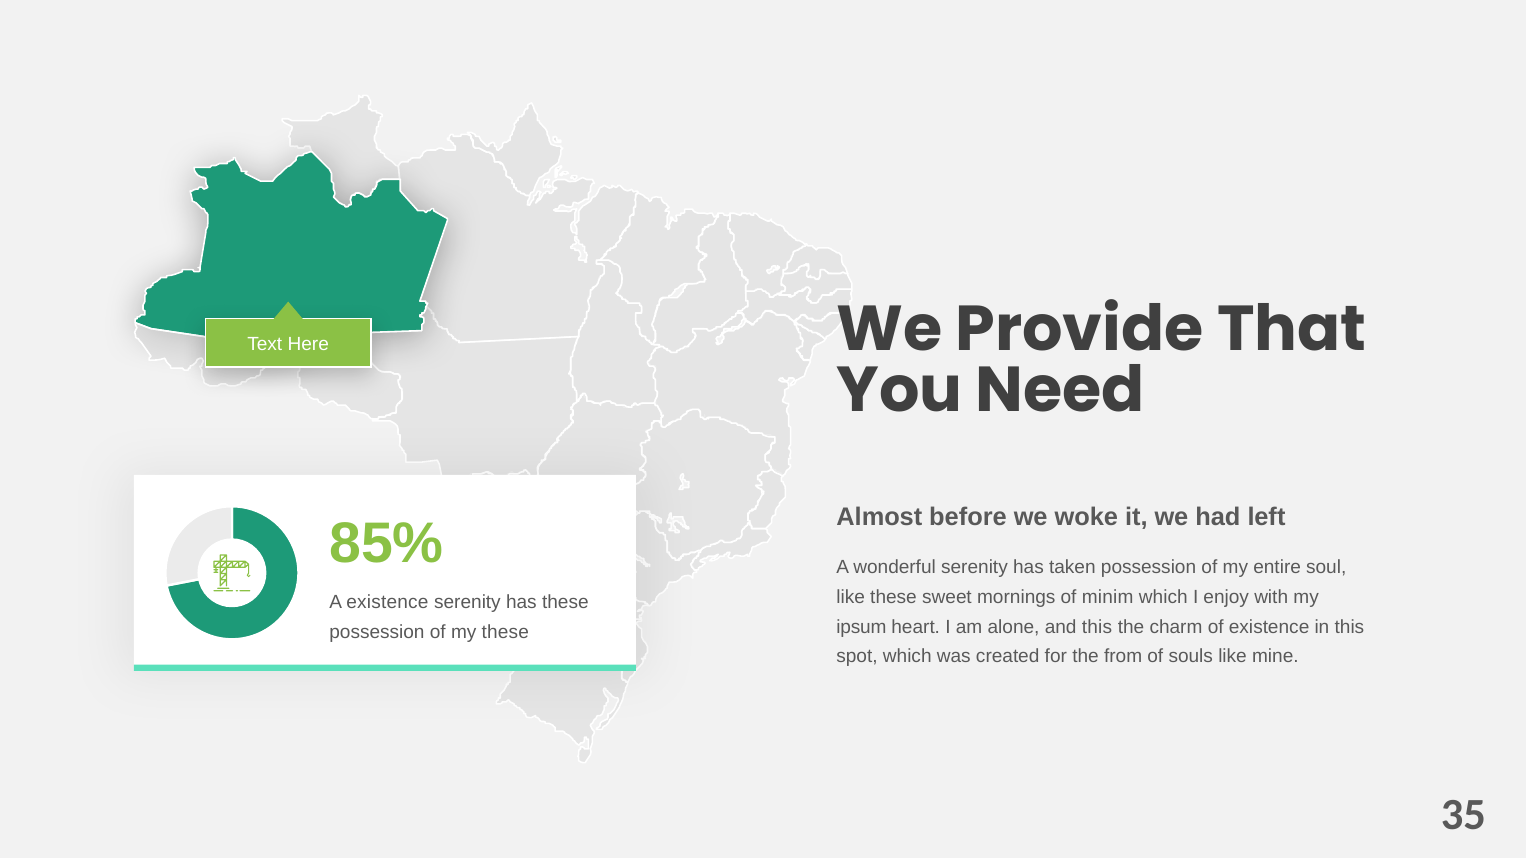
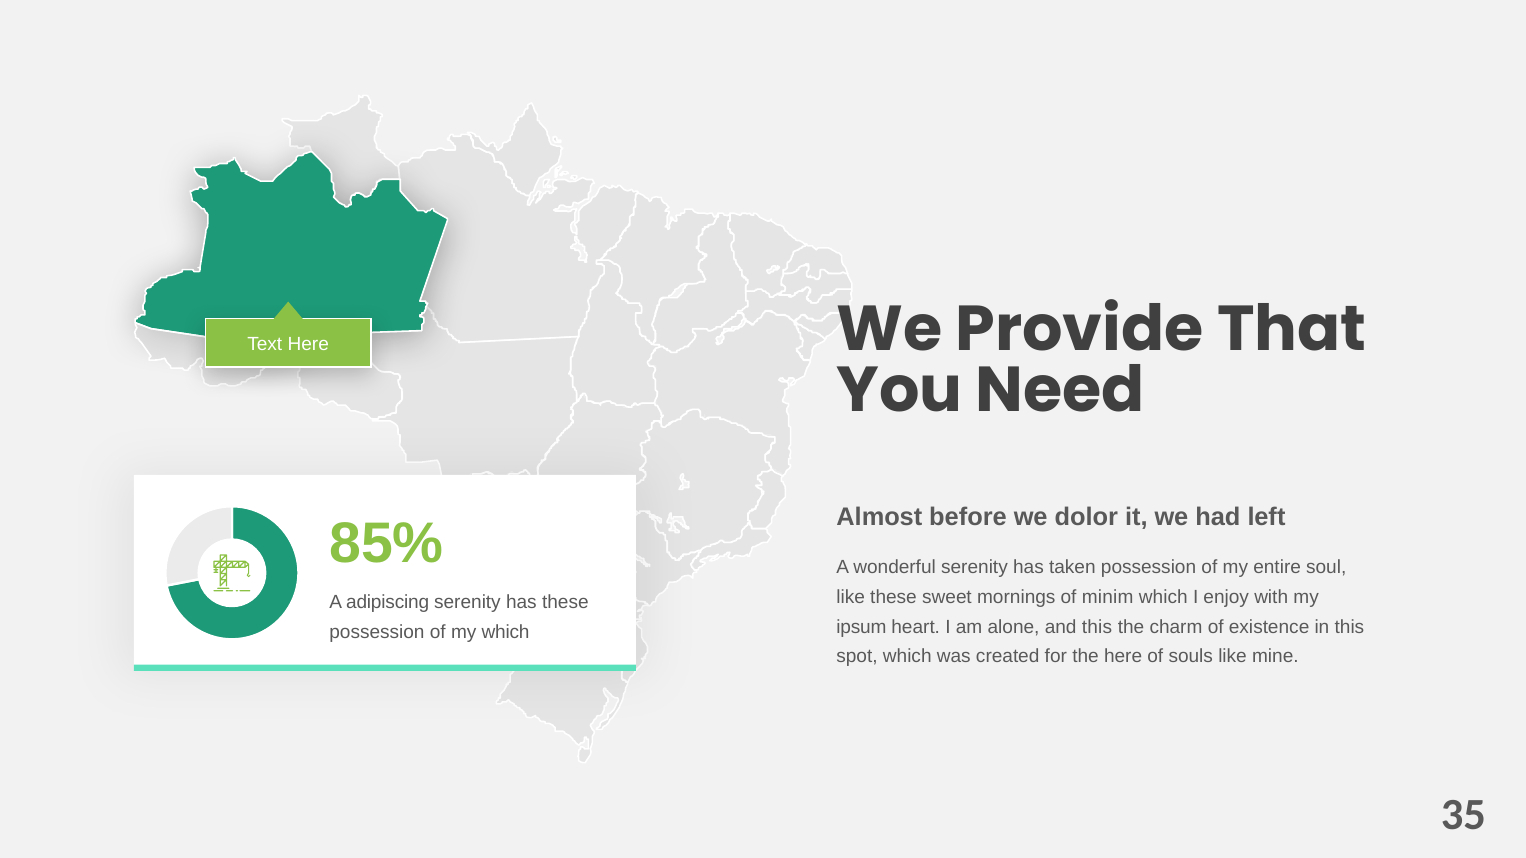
woke: woke -> dolor
A existence: existence -> adipiscing
my these: these -> which
the from: from -> here
